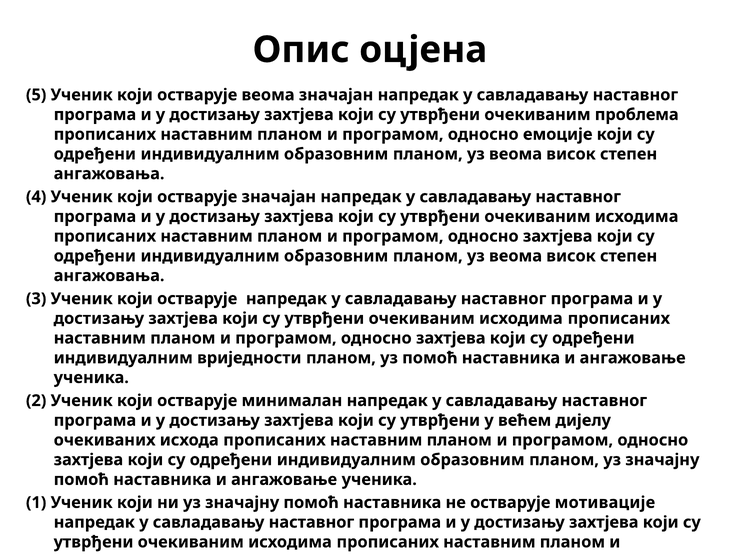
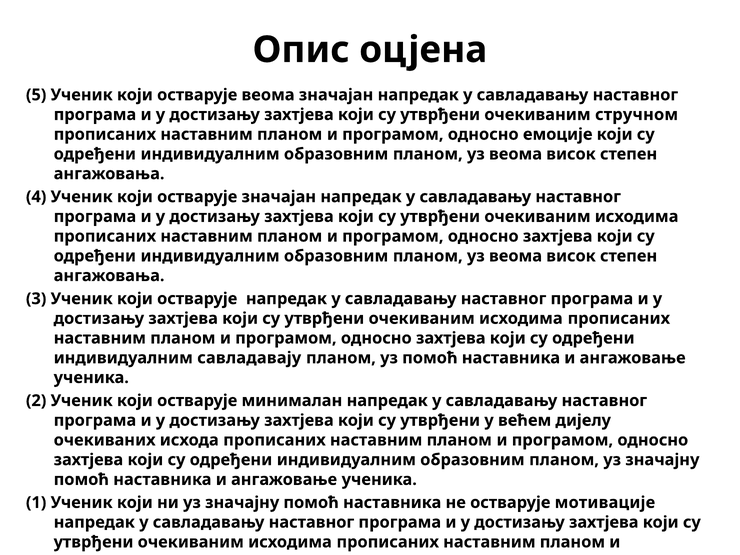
проблема: проблема -> стручном
вриједности: вриједности -> савладавају
